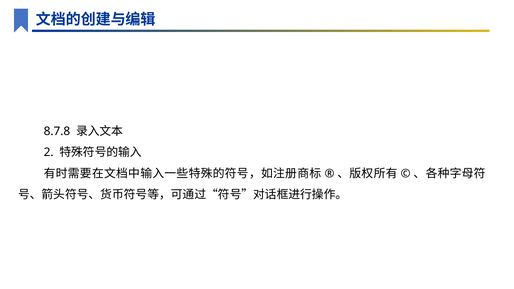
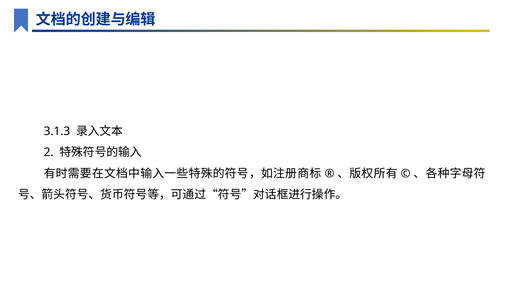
8.7.8: 8.7.8 -> 3.1.3
